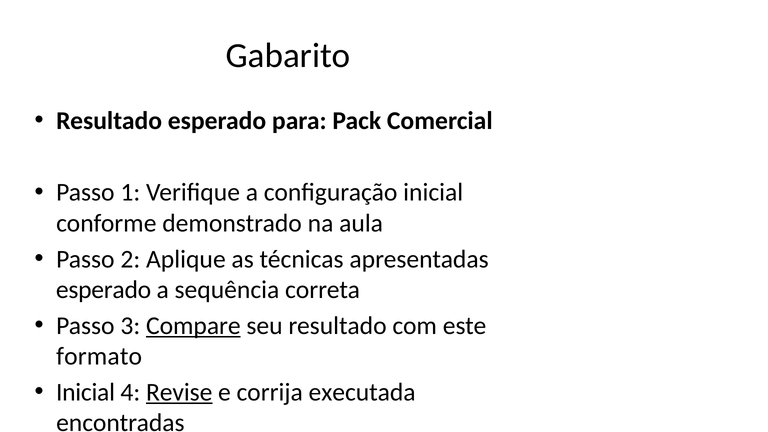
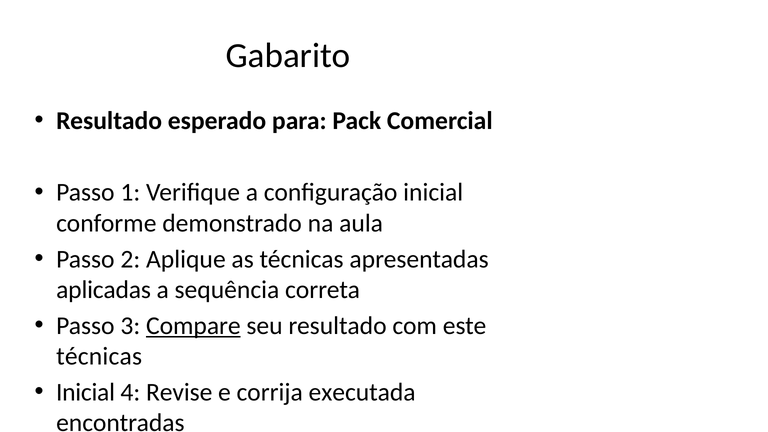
esperado at (104, 290): esperado -> aplicadas
formato at (99, 356): formato -> técnicas
Revise underline: present -> none
